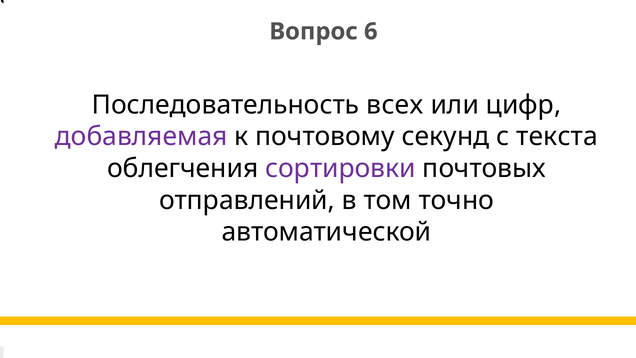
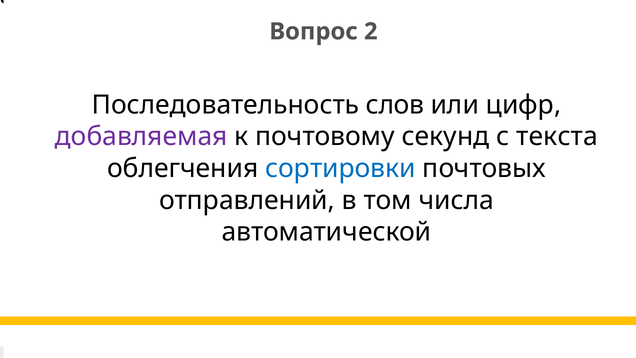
6: 6 -> 2
всех: всех -> слов
сортировки colour: purple -> blue
точно: точно -> числа
